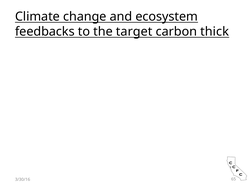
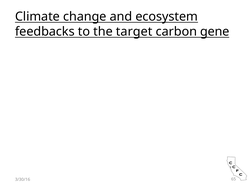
thick: thick -> gene
